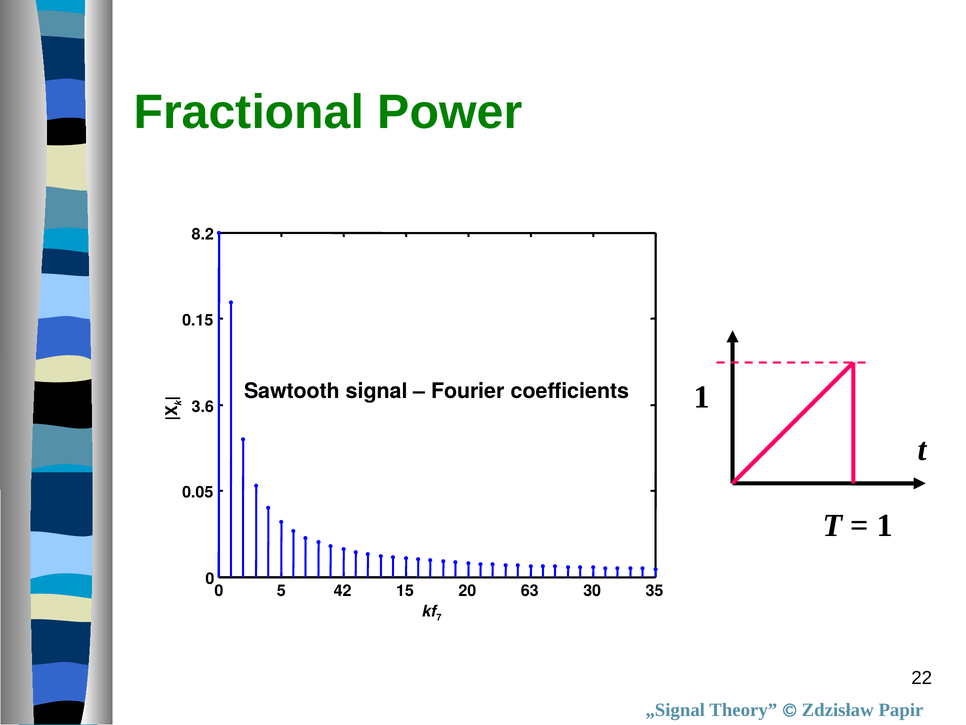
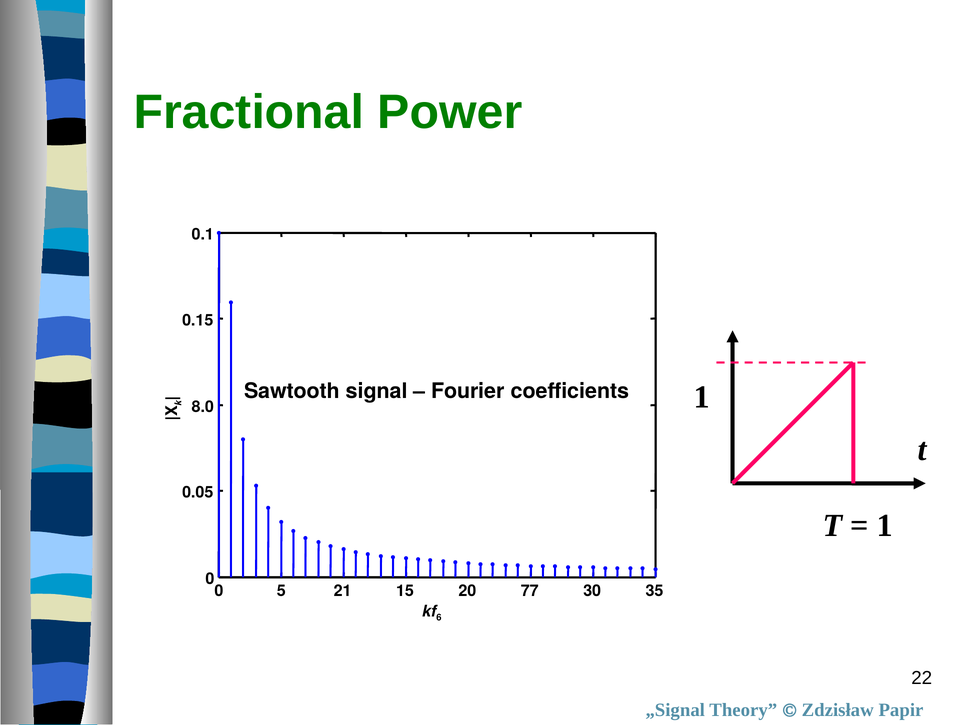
8.2: 8.2 -> 0.1
3.6: 3.6 -> 8.0
42: 42 -> 21
63: 63 -> 77
7: 7 -> 6
